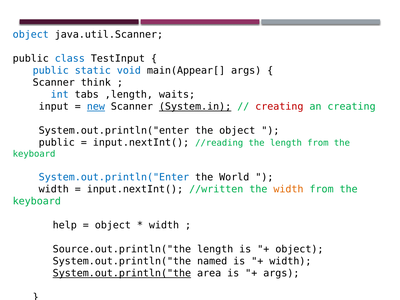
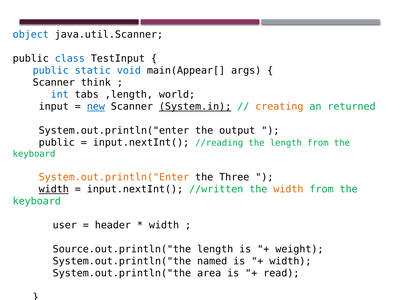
waits: waits -> world
creating at (279, 107) colour: red -> orange
an creating: creating -> returned
the object: object -> output
System.out.println("Enter at (114, 177) colour: blue -> orange
World: World -> Three
width at (54, 189) underline: none -> present
help: help -> user
object at (113, 225): object -> header
object at (299, 249): object -> weight
System.out.println("the at (122, 273) underline: present -> none
args at (281, 273): args -> read
